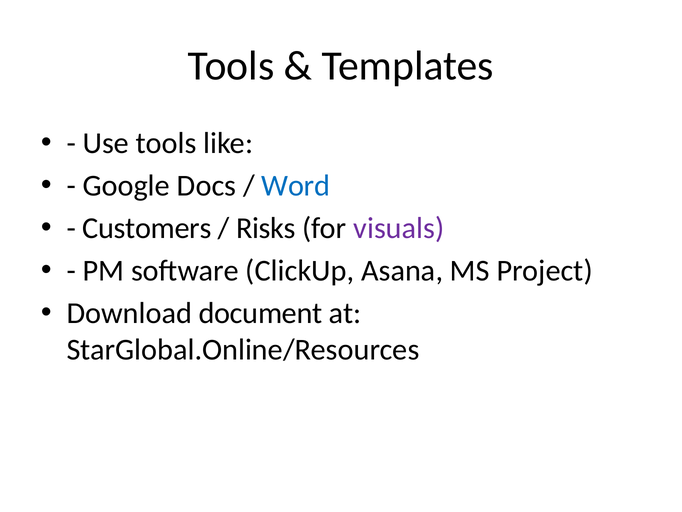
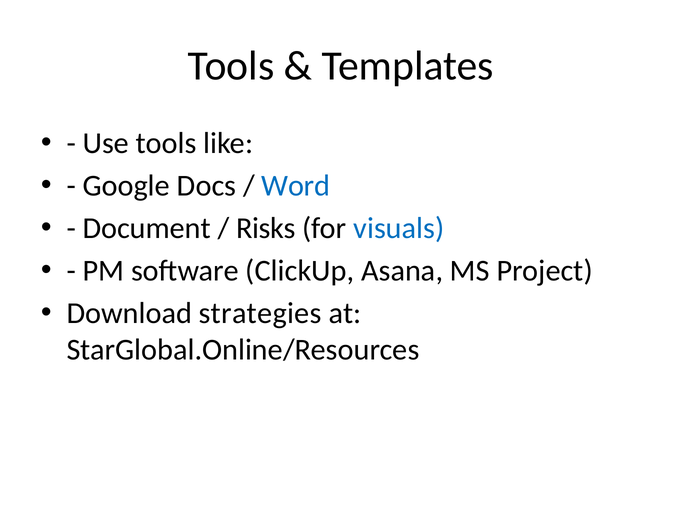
Customers: Customers -> Document
visuals colour: purple -> blue
document: document -> strategies
